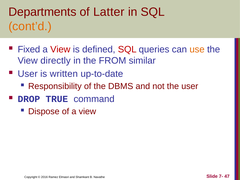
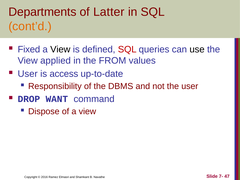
View at (60, 49) colour: red -> black
use colour: orange -> black
directly: directly -> applied
similar: similar -> values
written: written -> access
TRUE: TRUE -> WANT
